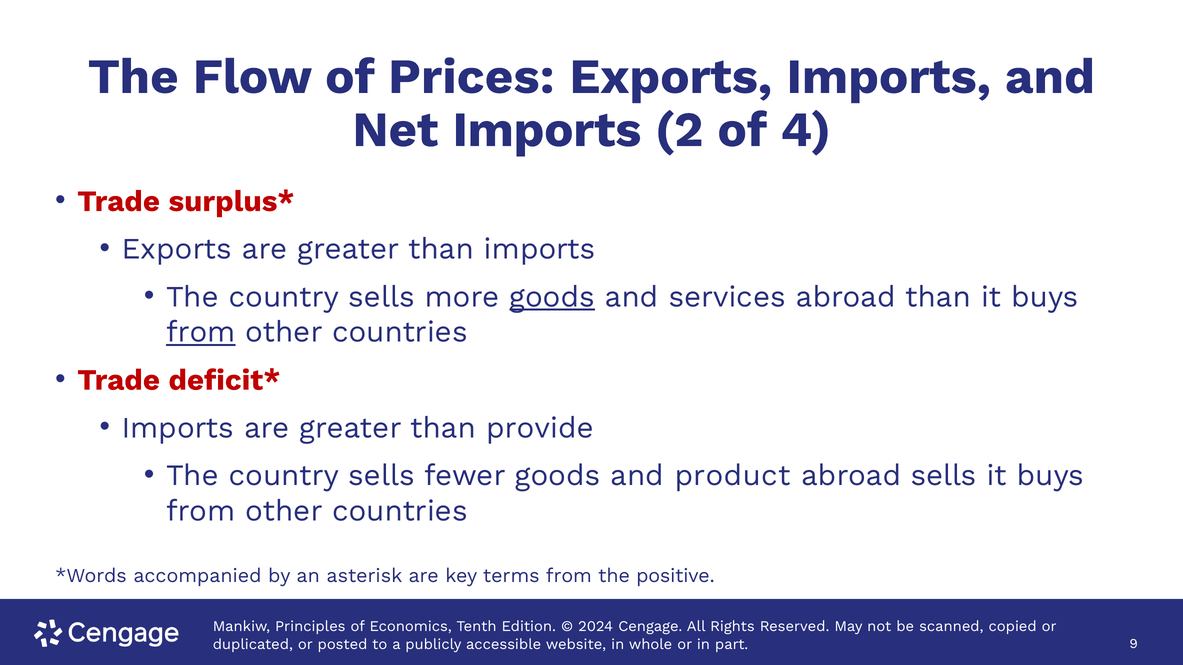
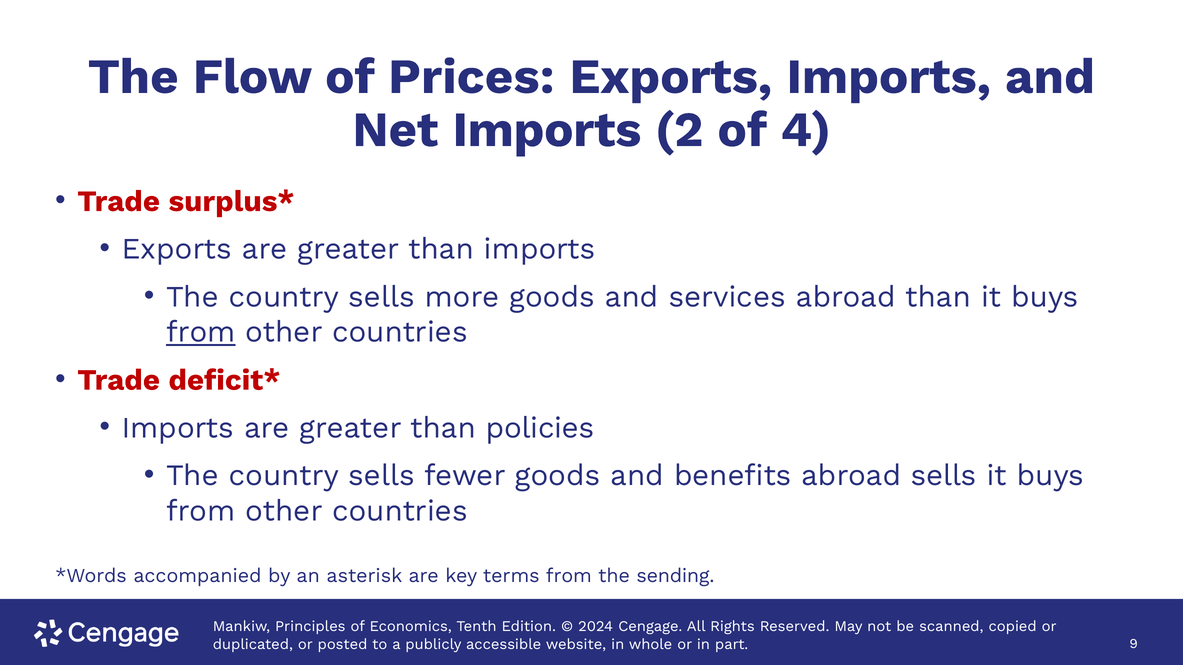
goods at (552, 297) underline: present -> none
provide: provide -> policies
product: product -> benefits
positive: positive -> sending
